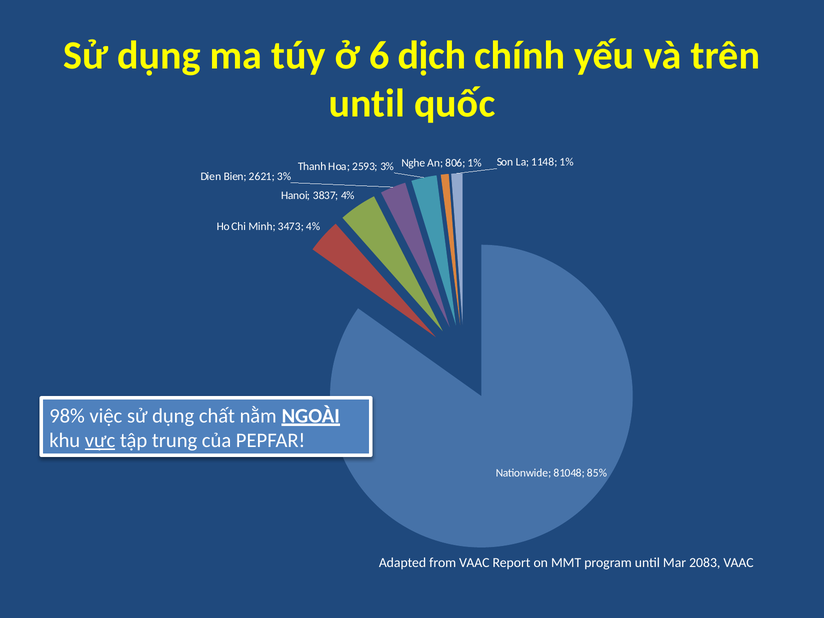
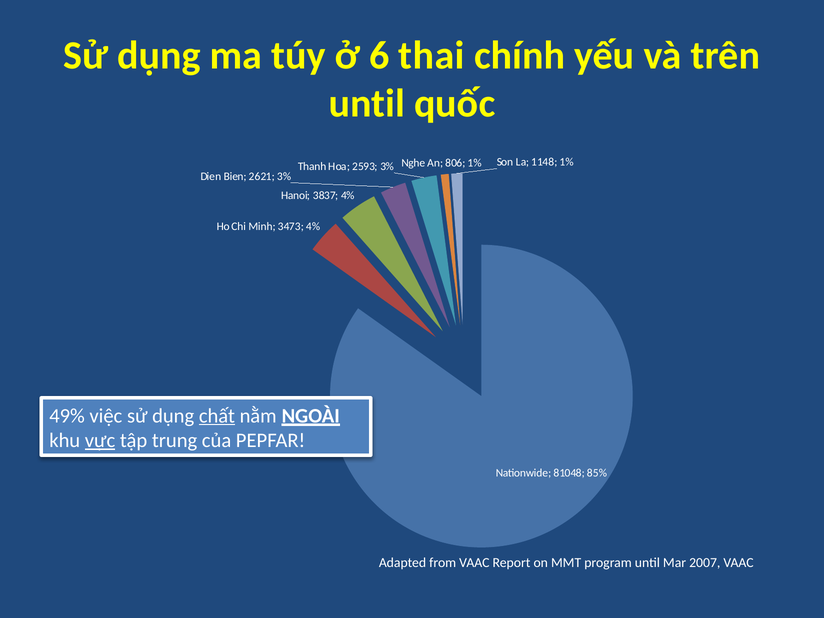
dịch: dịch -> thai
98%: 98% -> 49%
chất underline: none -> present
2083: 2083 -> 2007
